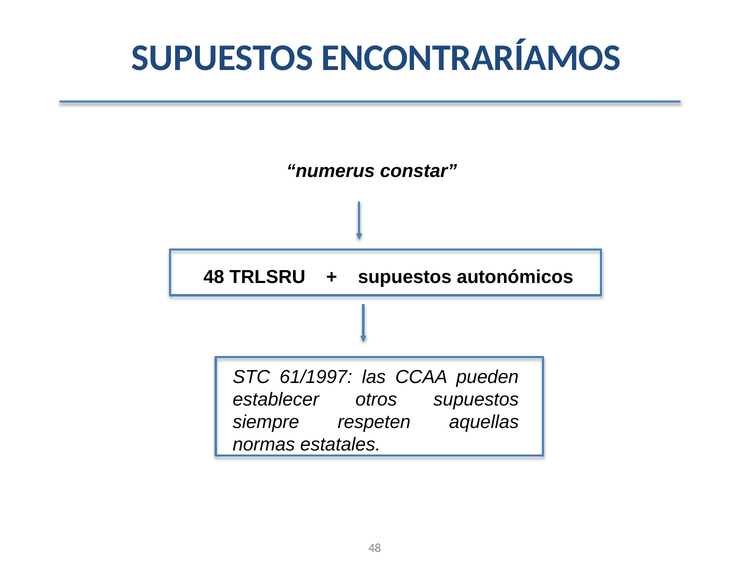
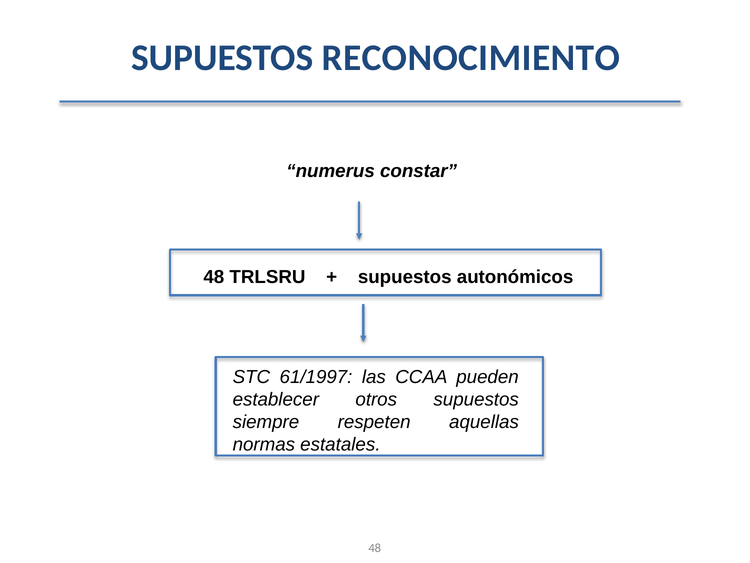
ENCONTRARÍAMOS: ENCONTRARÍAMOS -> RECONOCIMIENTO
